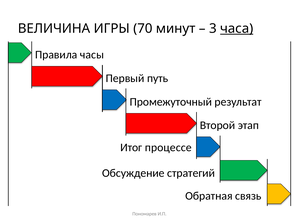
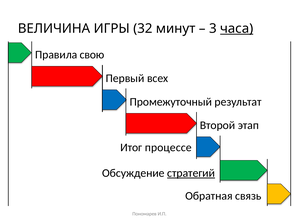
70: 70 -> 32
часы: часы -> свою
путь: путь -> всех
стратегий underline: none -> present
